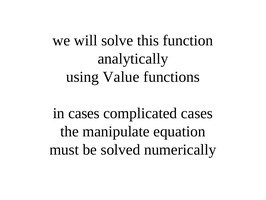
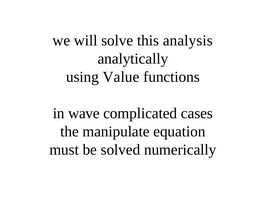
function: function -> analysis
in cases: cases -> wave
